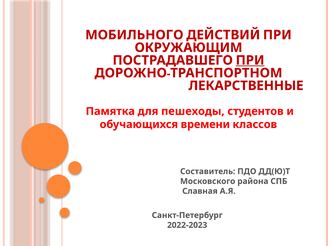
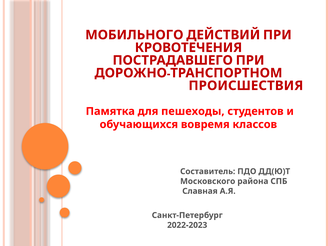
ОКРУЖАЮЩИМ: ОКРУЖАЮЩИМ -> КРОВОТЕЧЕНИЯ
ПРИ at (250, 60) underline: present -> none
ЛЕКАРСТВЕННЫЕ: ЛЕКАРСТВЕННЫЕ -> ПРОИСШЕСТВИЯ
времени: времени -> вовремя
